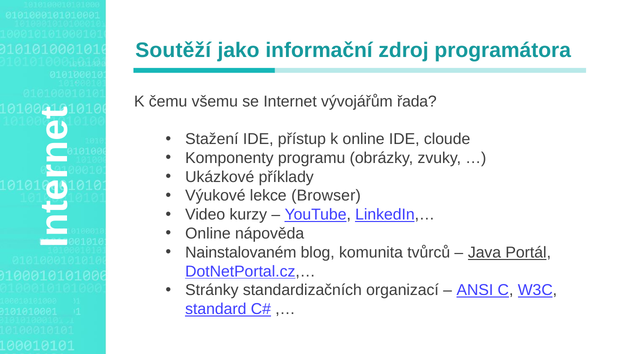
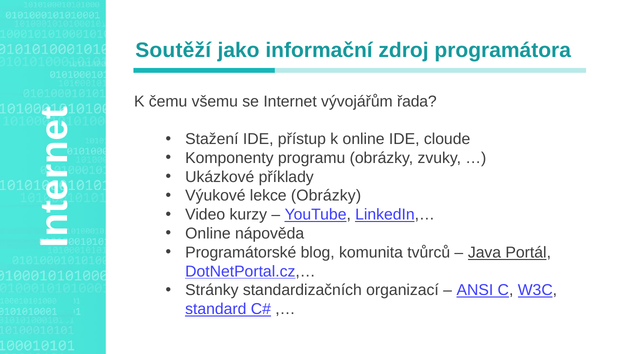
lekce Browser: Browser -> Obrázky
Nainstalovaném: Nainstalovaném -> Programátorské
